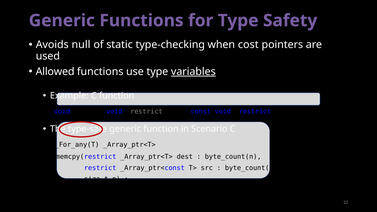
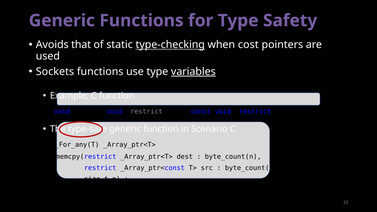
null: null -> that
type-checking underline: none -> present
Allowed: Allowed -> Sockets
